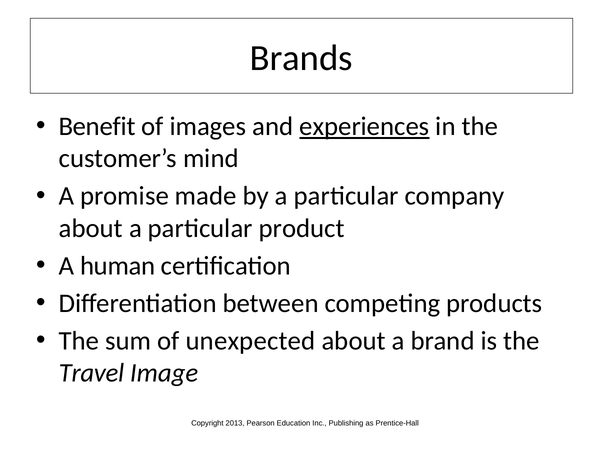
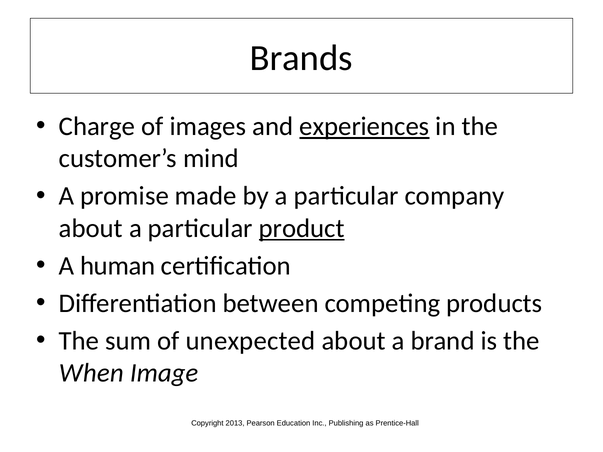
Benefit: Benefit -> Charge
product underline: none -> present
Travel: Travel -> When
